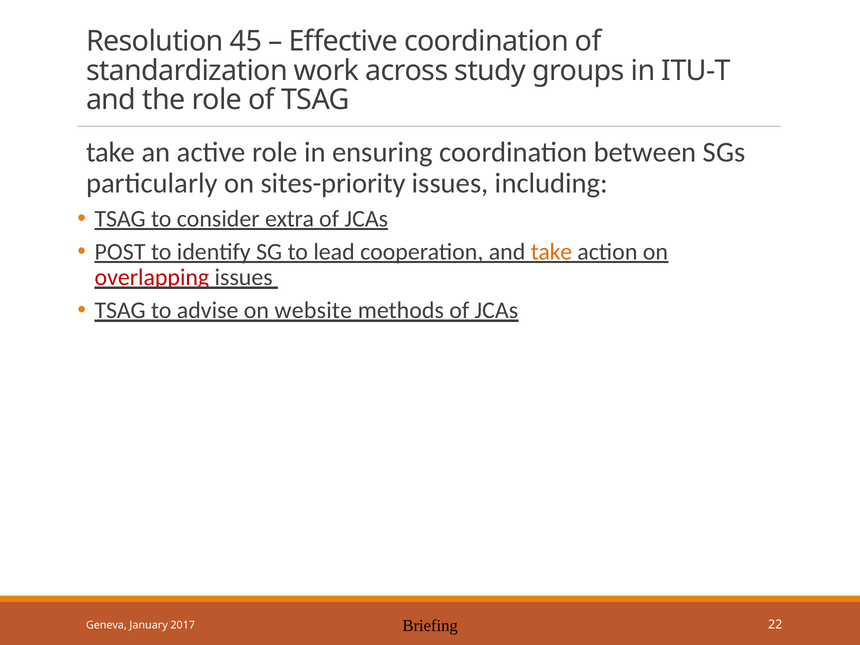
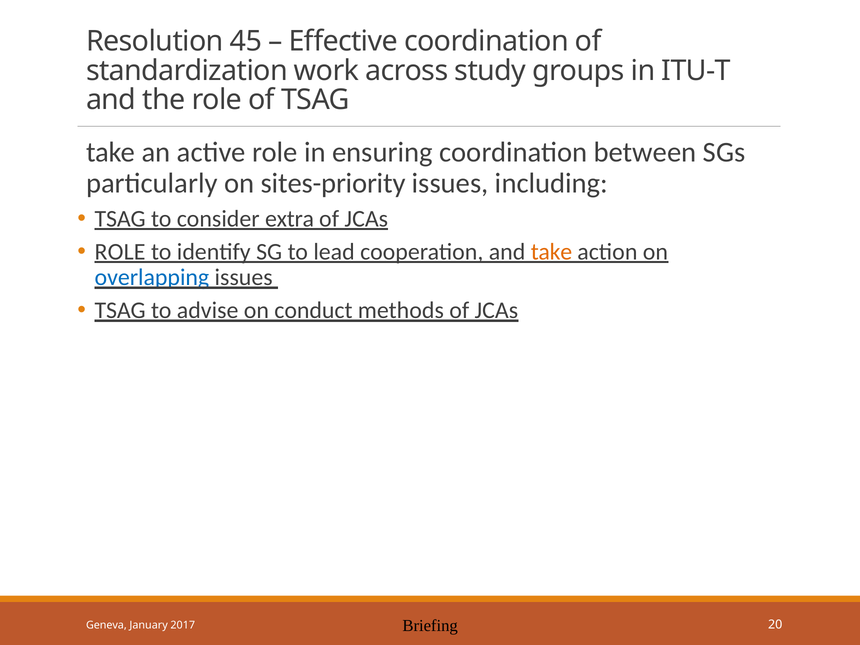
POST at (120, 252): POST -> ROLE
overlapping colour: red -> blue
website: website -> conduct
22: 22 -> 20
